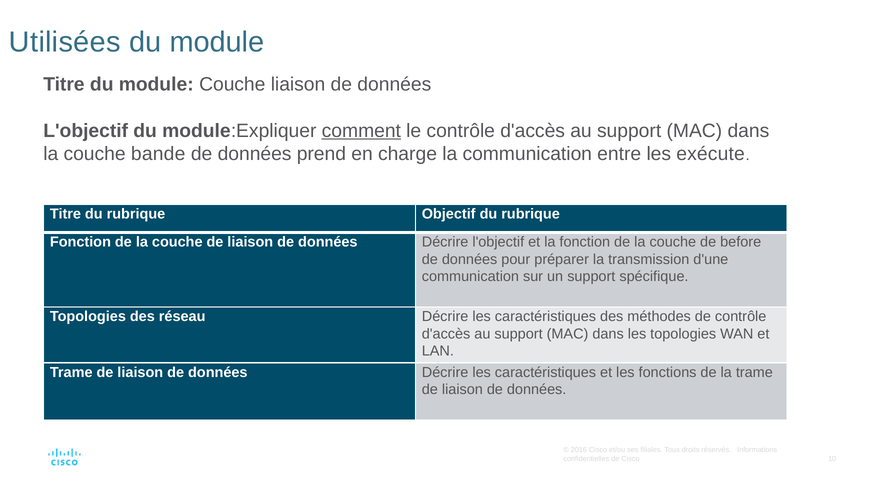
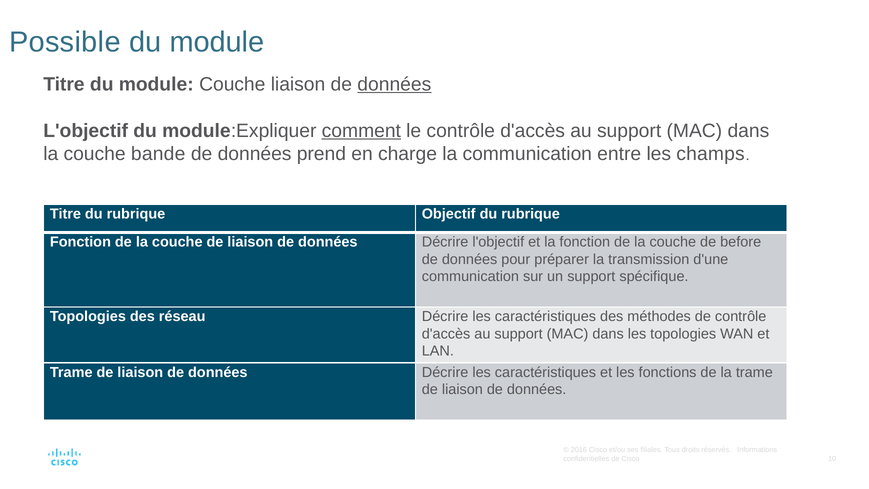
Utilisées: Utilisées -> Possible
données at (394, 84) underline: none -> present
exécute: exécute -> champs
